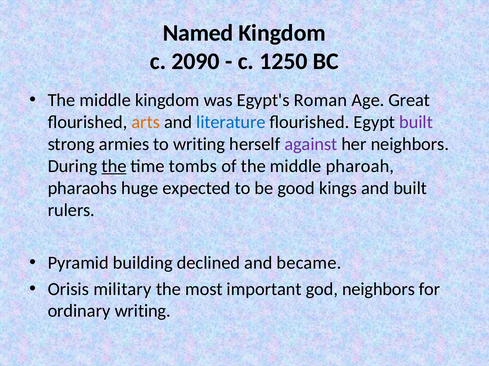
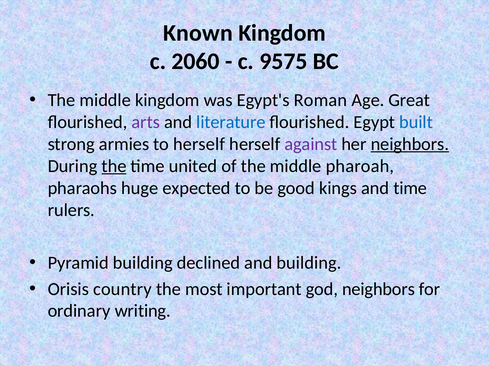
Named: Named -> Known
2090: 2090 -> 2060
1250: 1250 -> 9575
arts colour: orange -> purple
built at (416, 122) colour: purple -> blue
to writing: writing -> herself
neighbors at (410, 144) underline: none -> present
tombs: tombs -> united
and built: built -> time
and became: became -> building
military: military -> country
